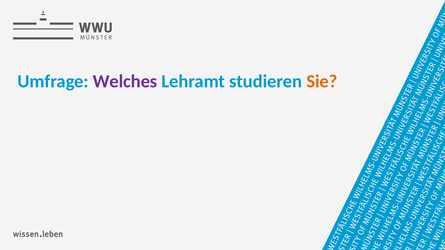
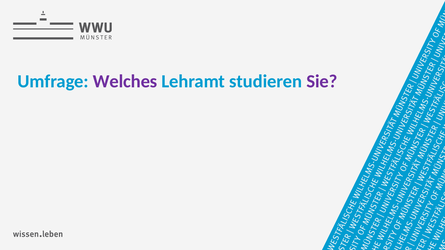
Sie colour: orange -> purple
